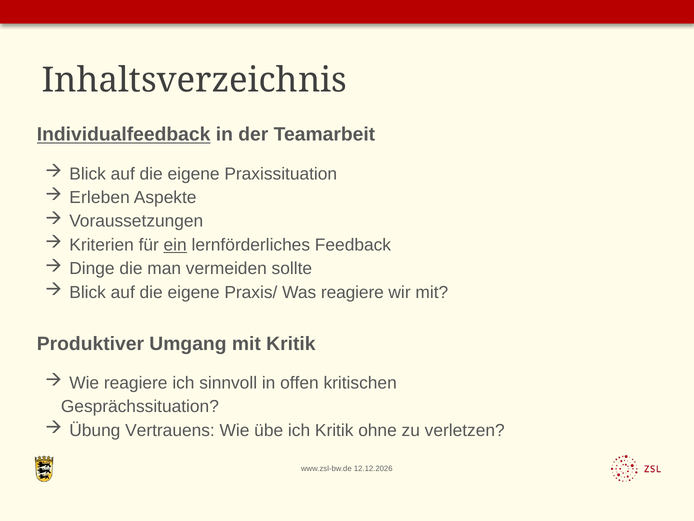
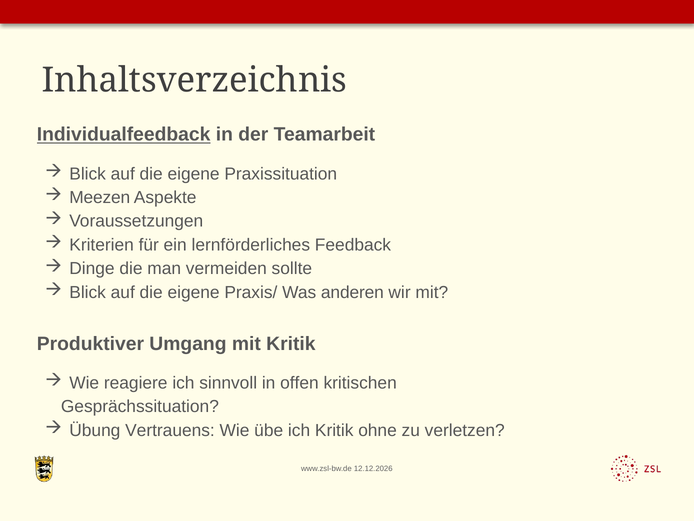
Erleben: Erleben -> Meezen
ein underline: present -> none
Was reagiere: reagiere -> anderen
